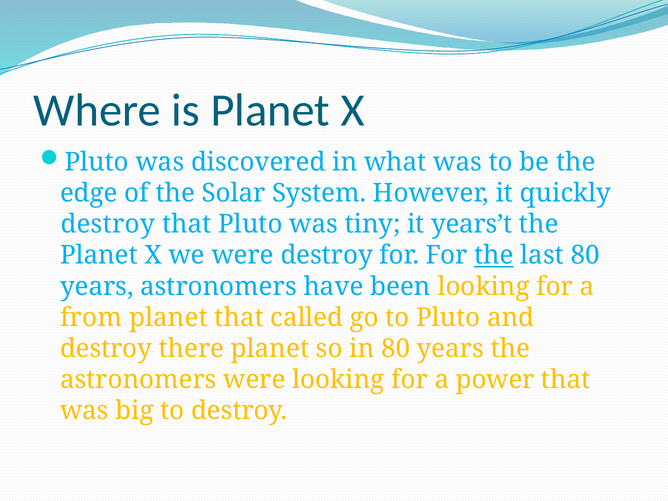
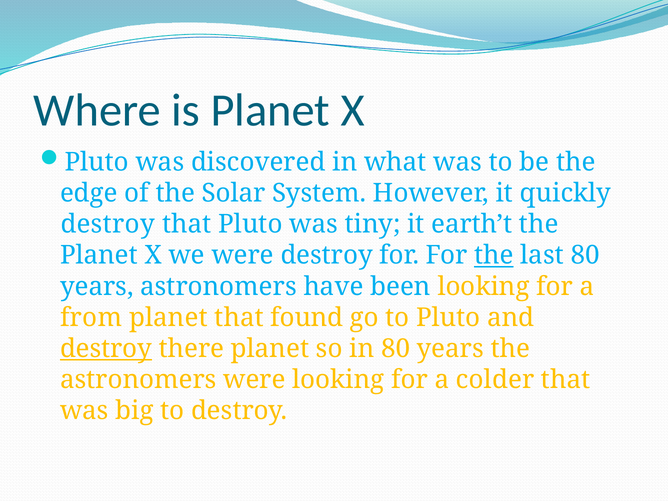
years’t: years’t -> earth’t
called: called -> found
destroy at (106, 349) underline: none -> present
power: power -> colder
